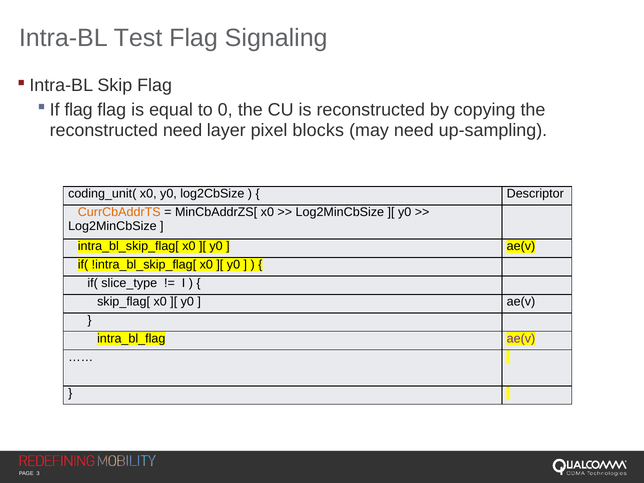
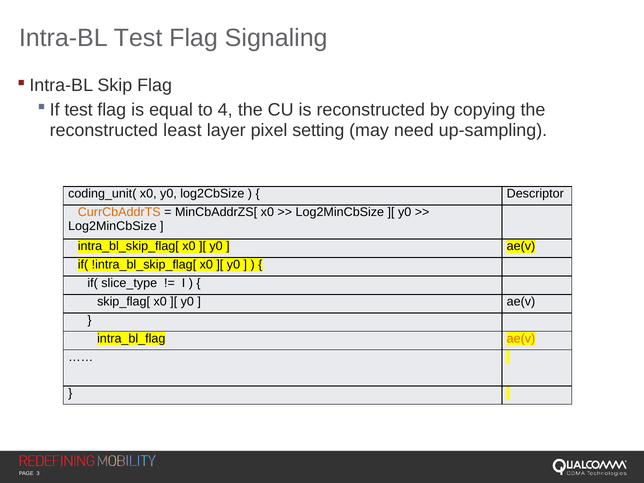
flag at (79, 110): flag -> test
0: 0 -> 4
reconstructed need: need -> least
blocks: blocks -> setting
ae(v at (521, 339) colour: purple -> orange
